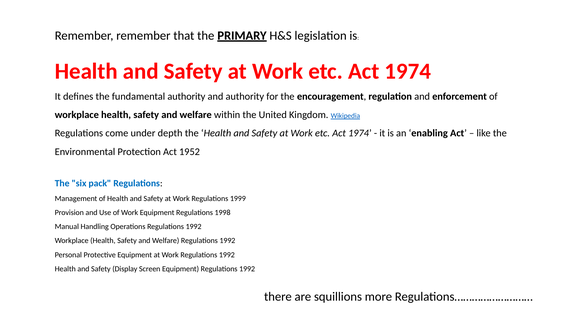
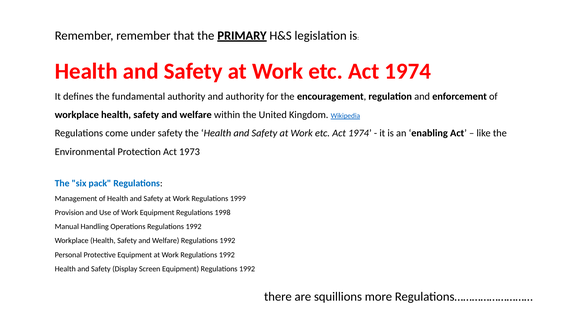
under depth: depth -> safety
1952: 1952 -> 1973
